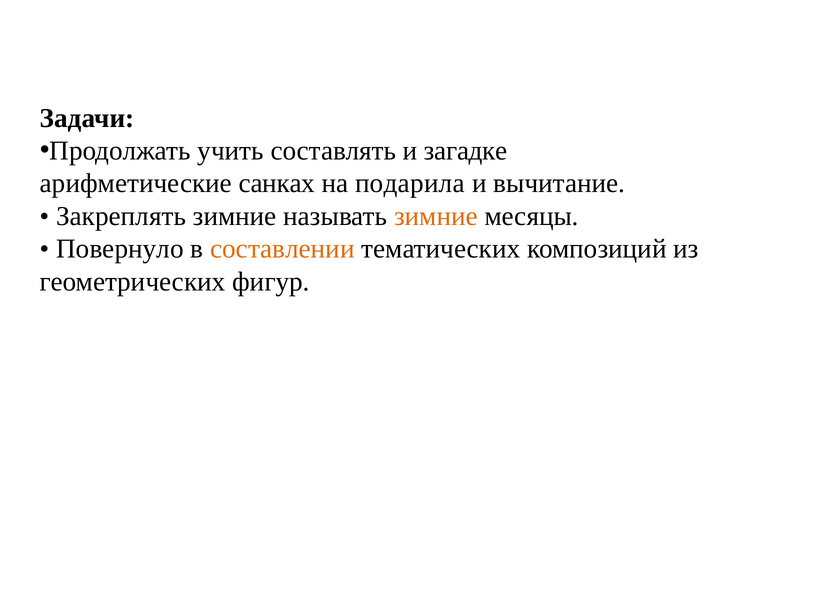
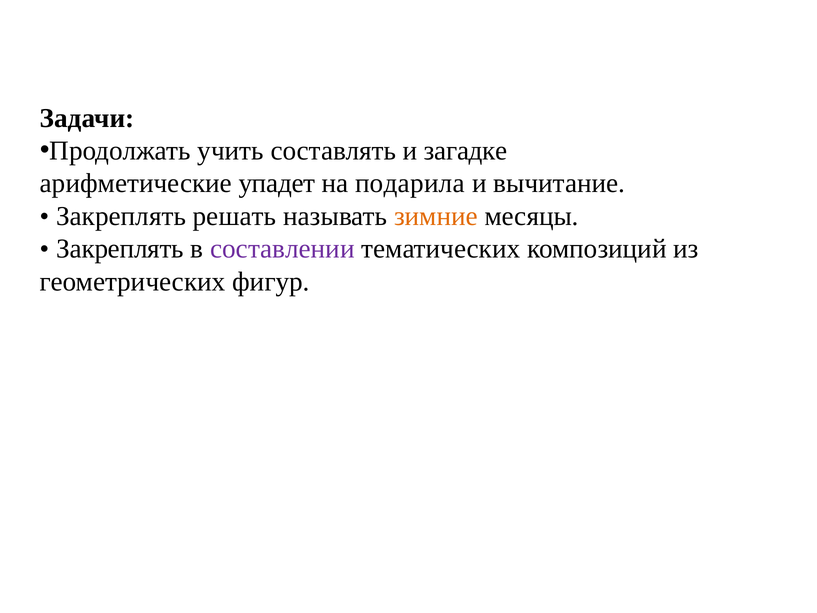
санках: санках -> упадет
Закреплять зимние: зимние -> решать
Повернуло at (120, 249): Повернуло -> Закреплять
составлении colour: orange -> purple
